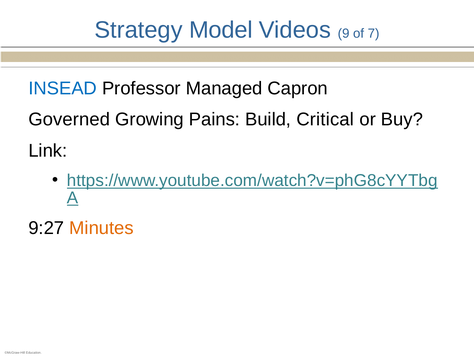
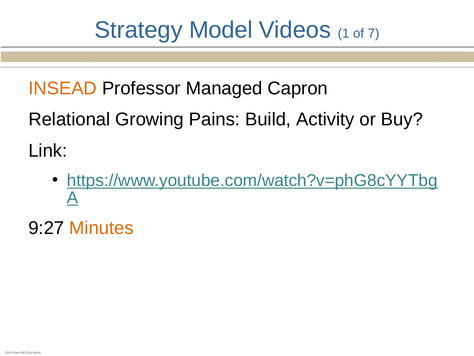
9: 9 -> 1
INSEAD colour: blue -> orange
Governed: Governed -> Relational
Critical: Critical -> Activity
